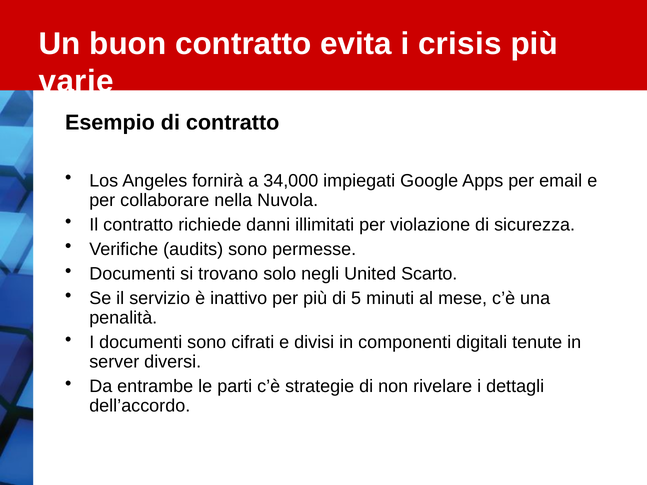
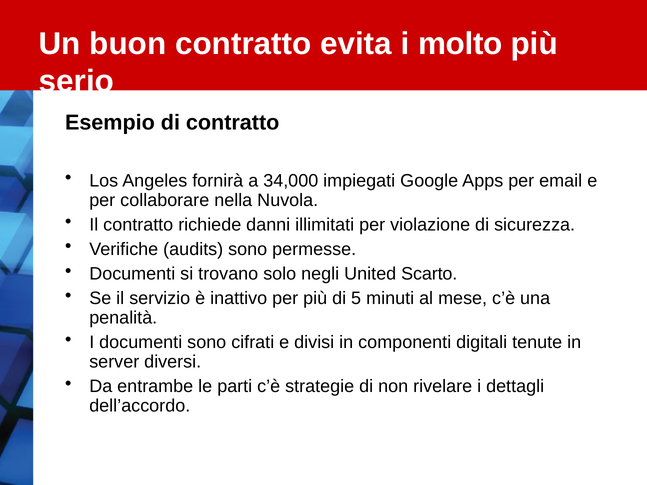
crisis: crisis -> molto
varie: varie -> serio
